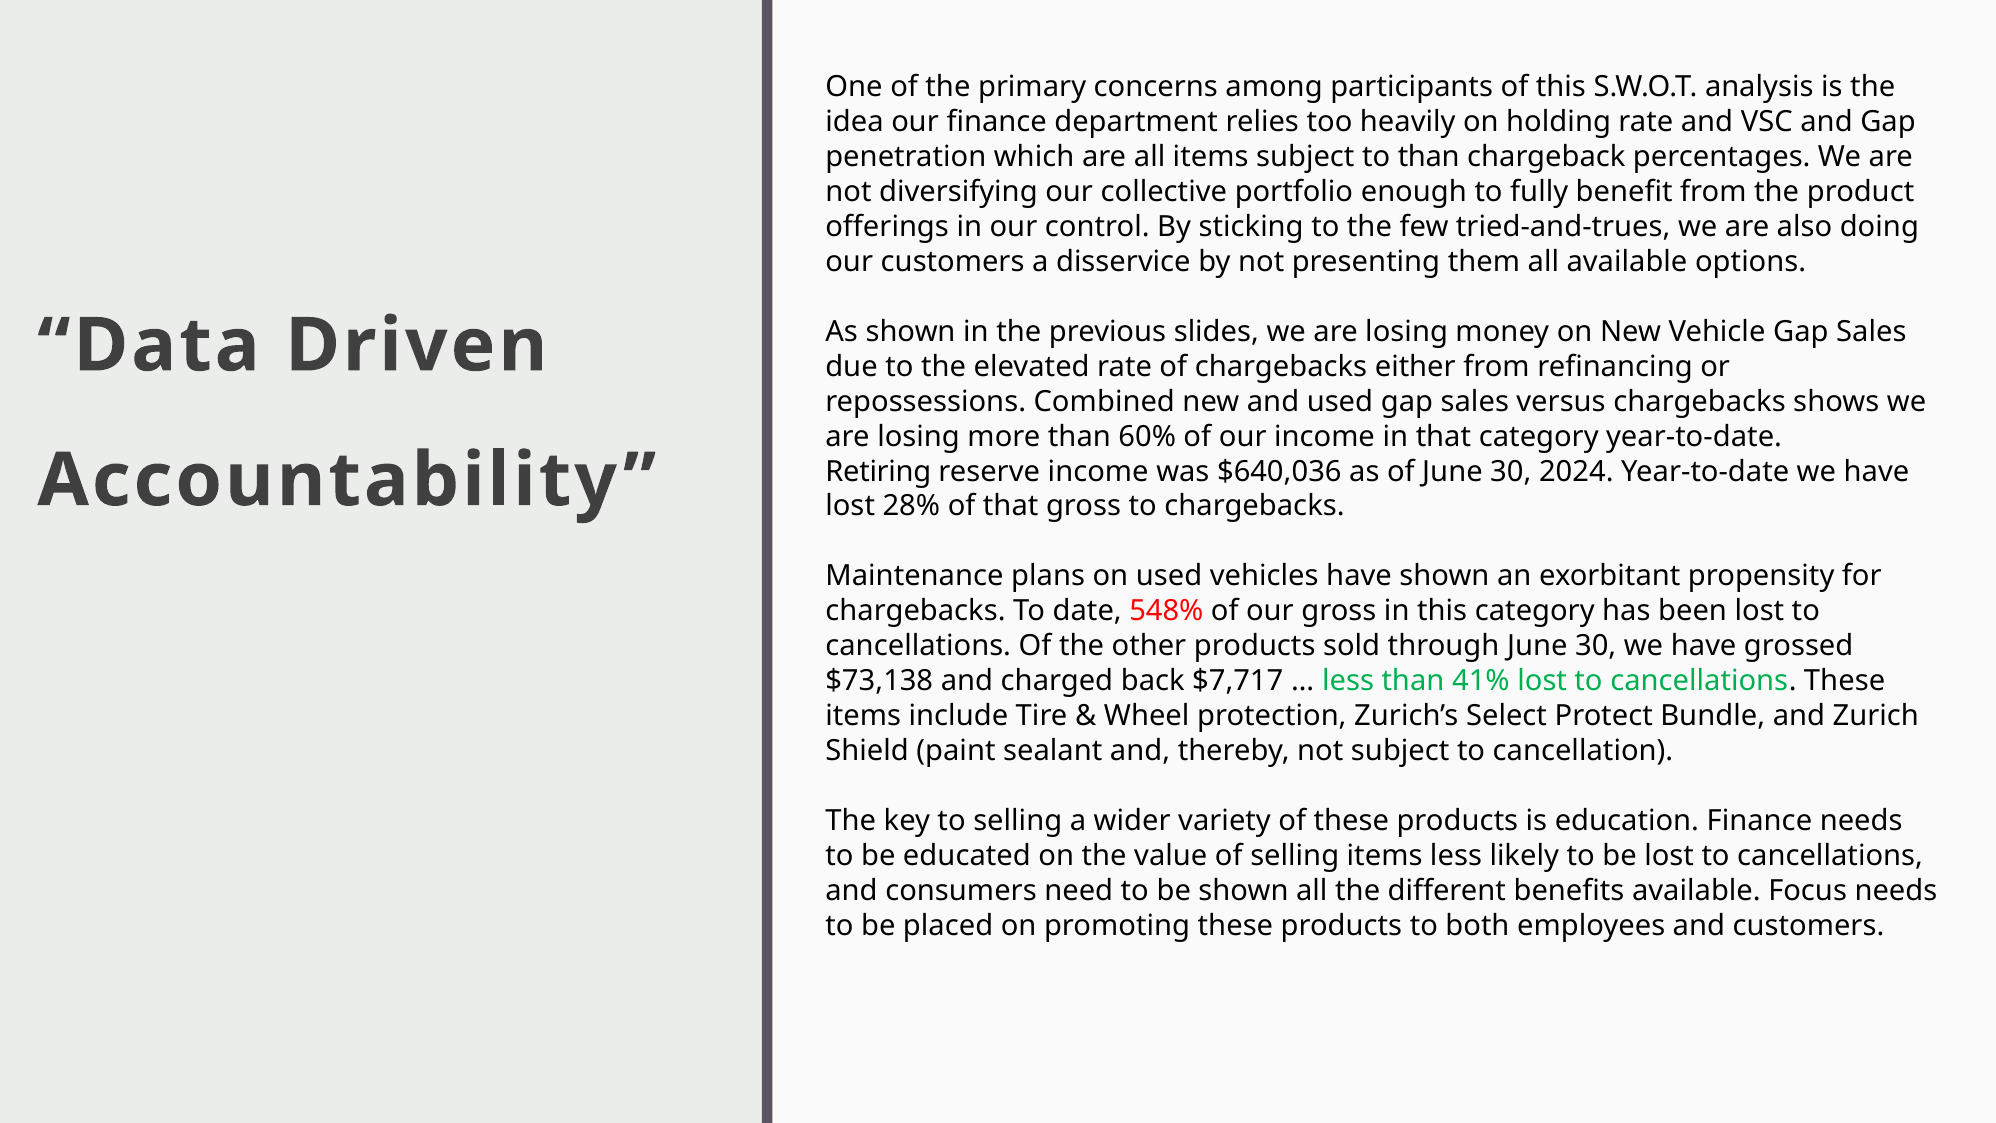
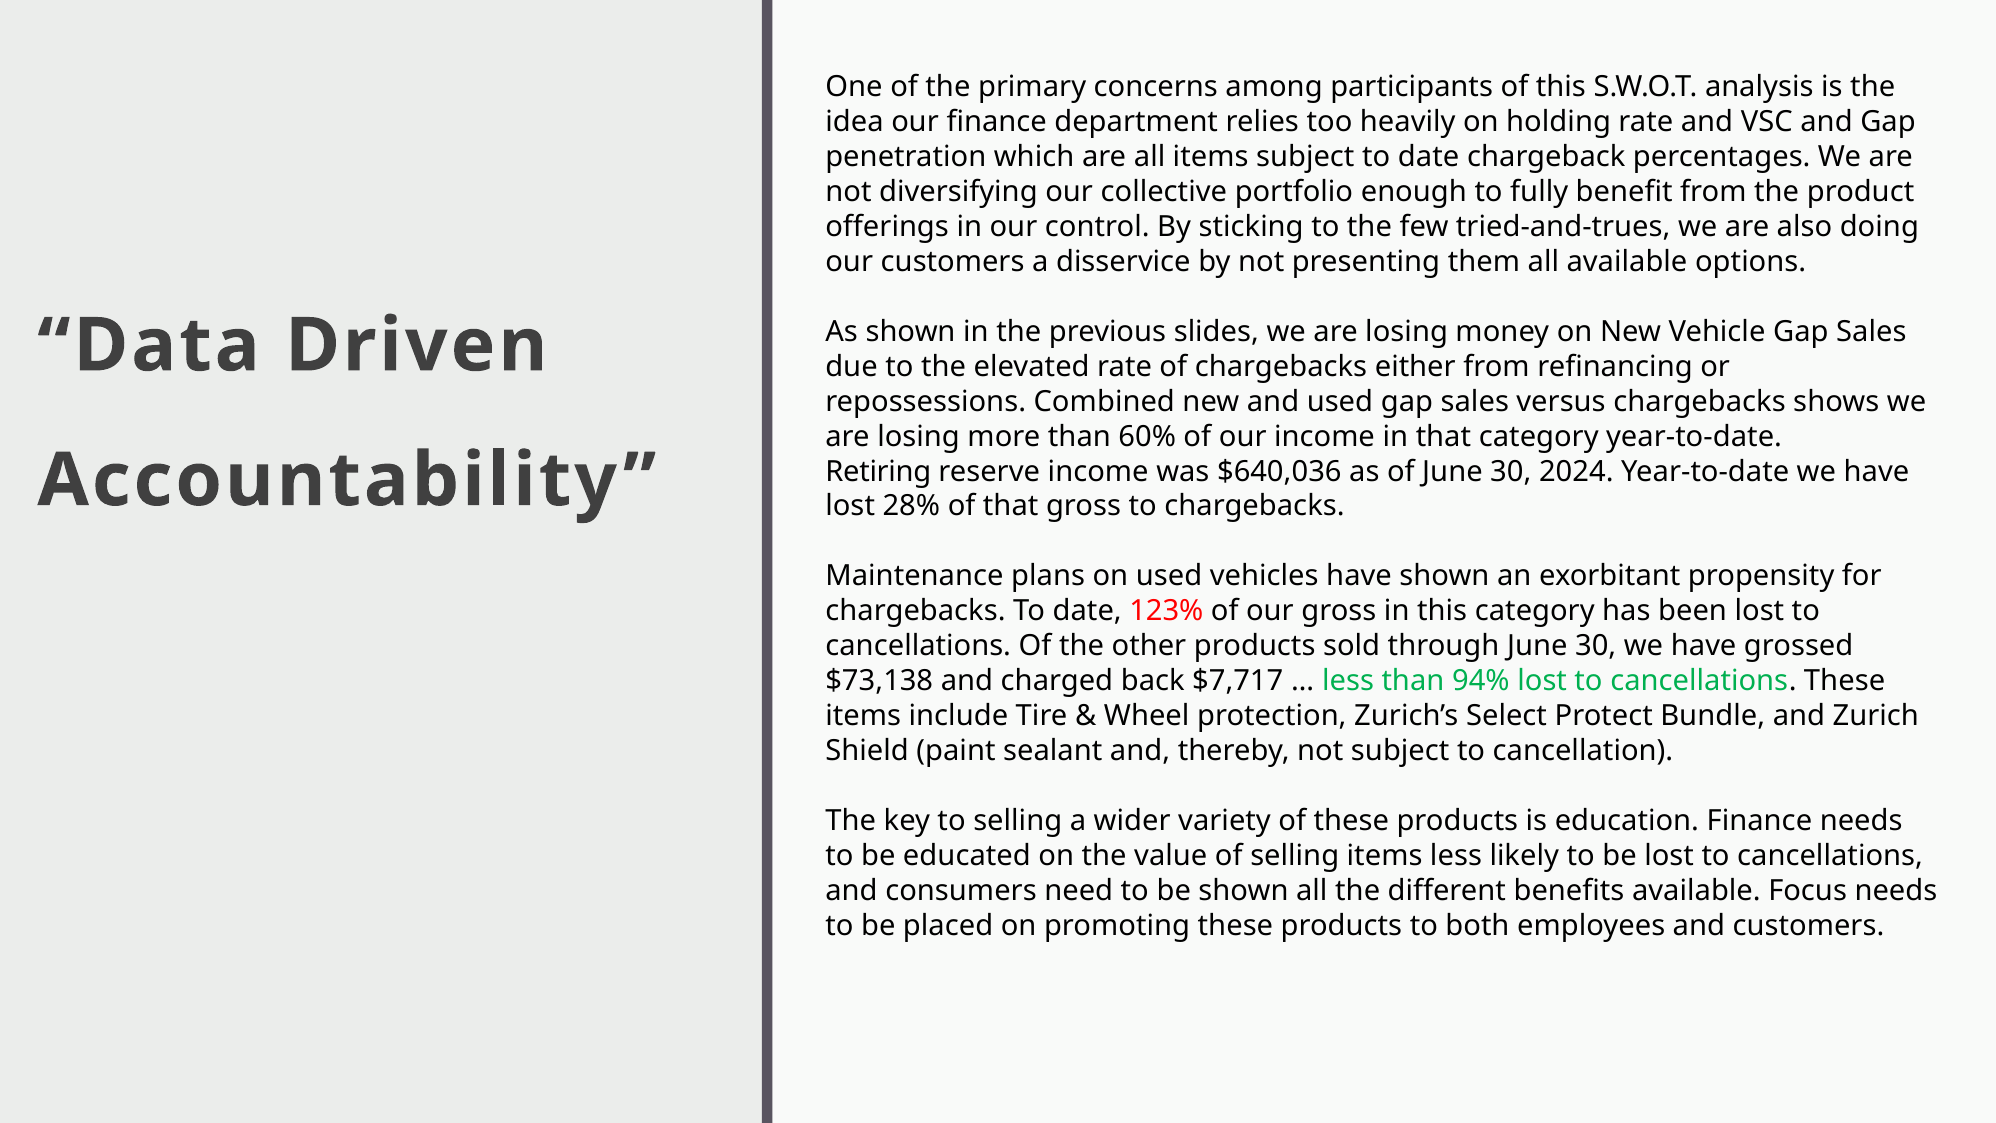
subject to than: than -> date
548%: 548% -> 123%
41%: 41% -> 94%
